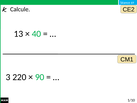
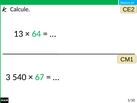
40: 40 -> 64
220: 220 -> 540
90: 90 -> 67
